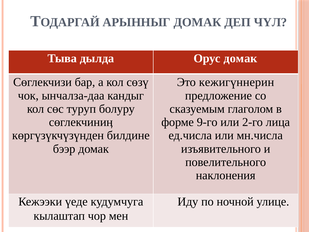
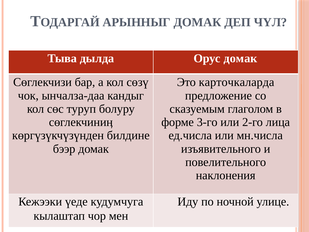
кежигүннерин: кежигүннерин -> карточкаларда
9-го: 9-го -> 3-го
